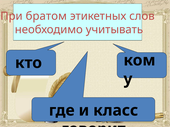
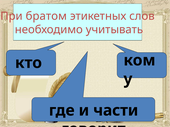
класс: класс -> части
